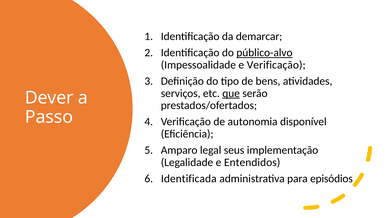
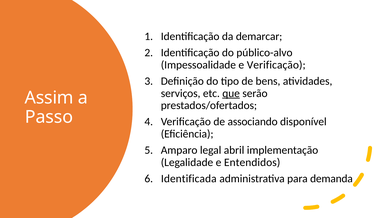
público-alvo underline: present -> none
Dever: Dever -> Assim
autonomia: autonomia -> associando
seus: seus -> abril
episódios: episódios -> demanda
